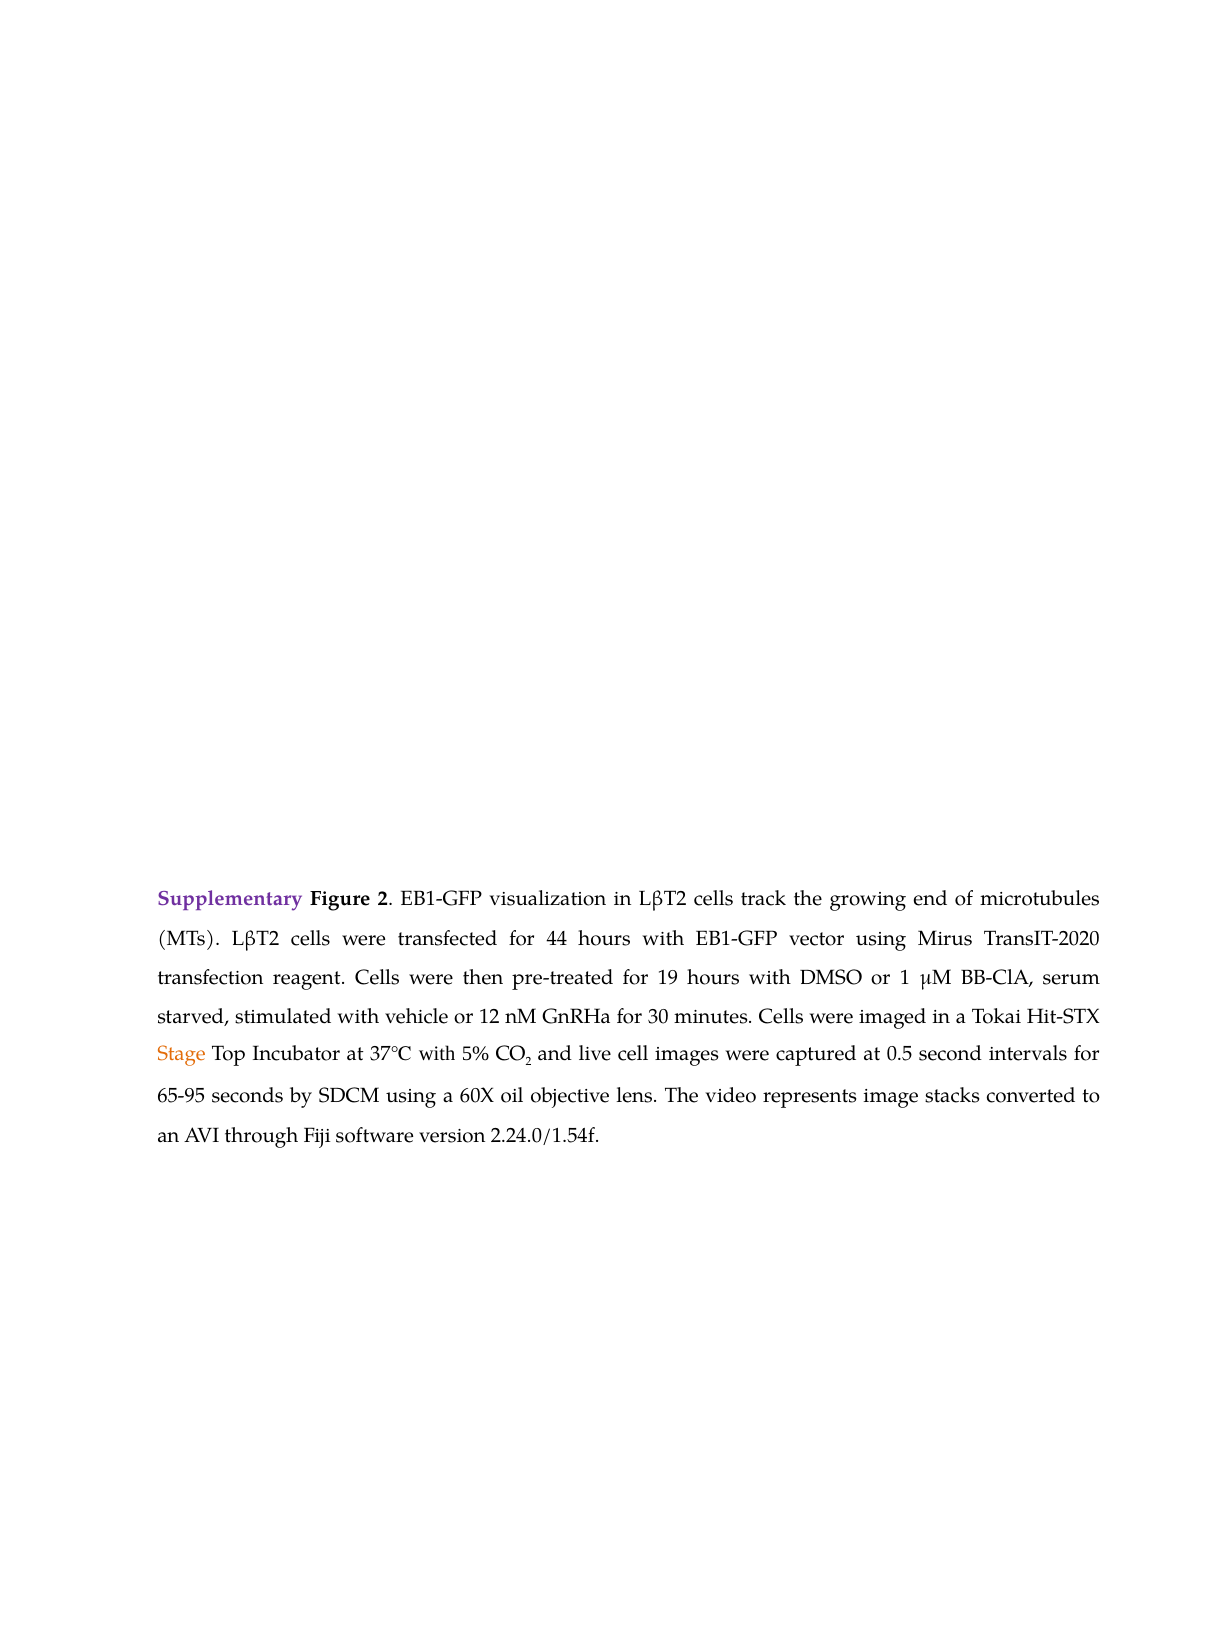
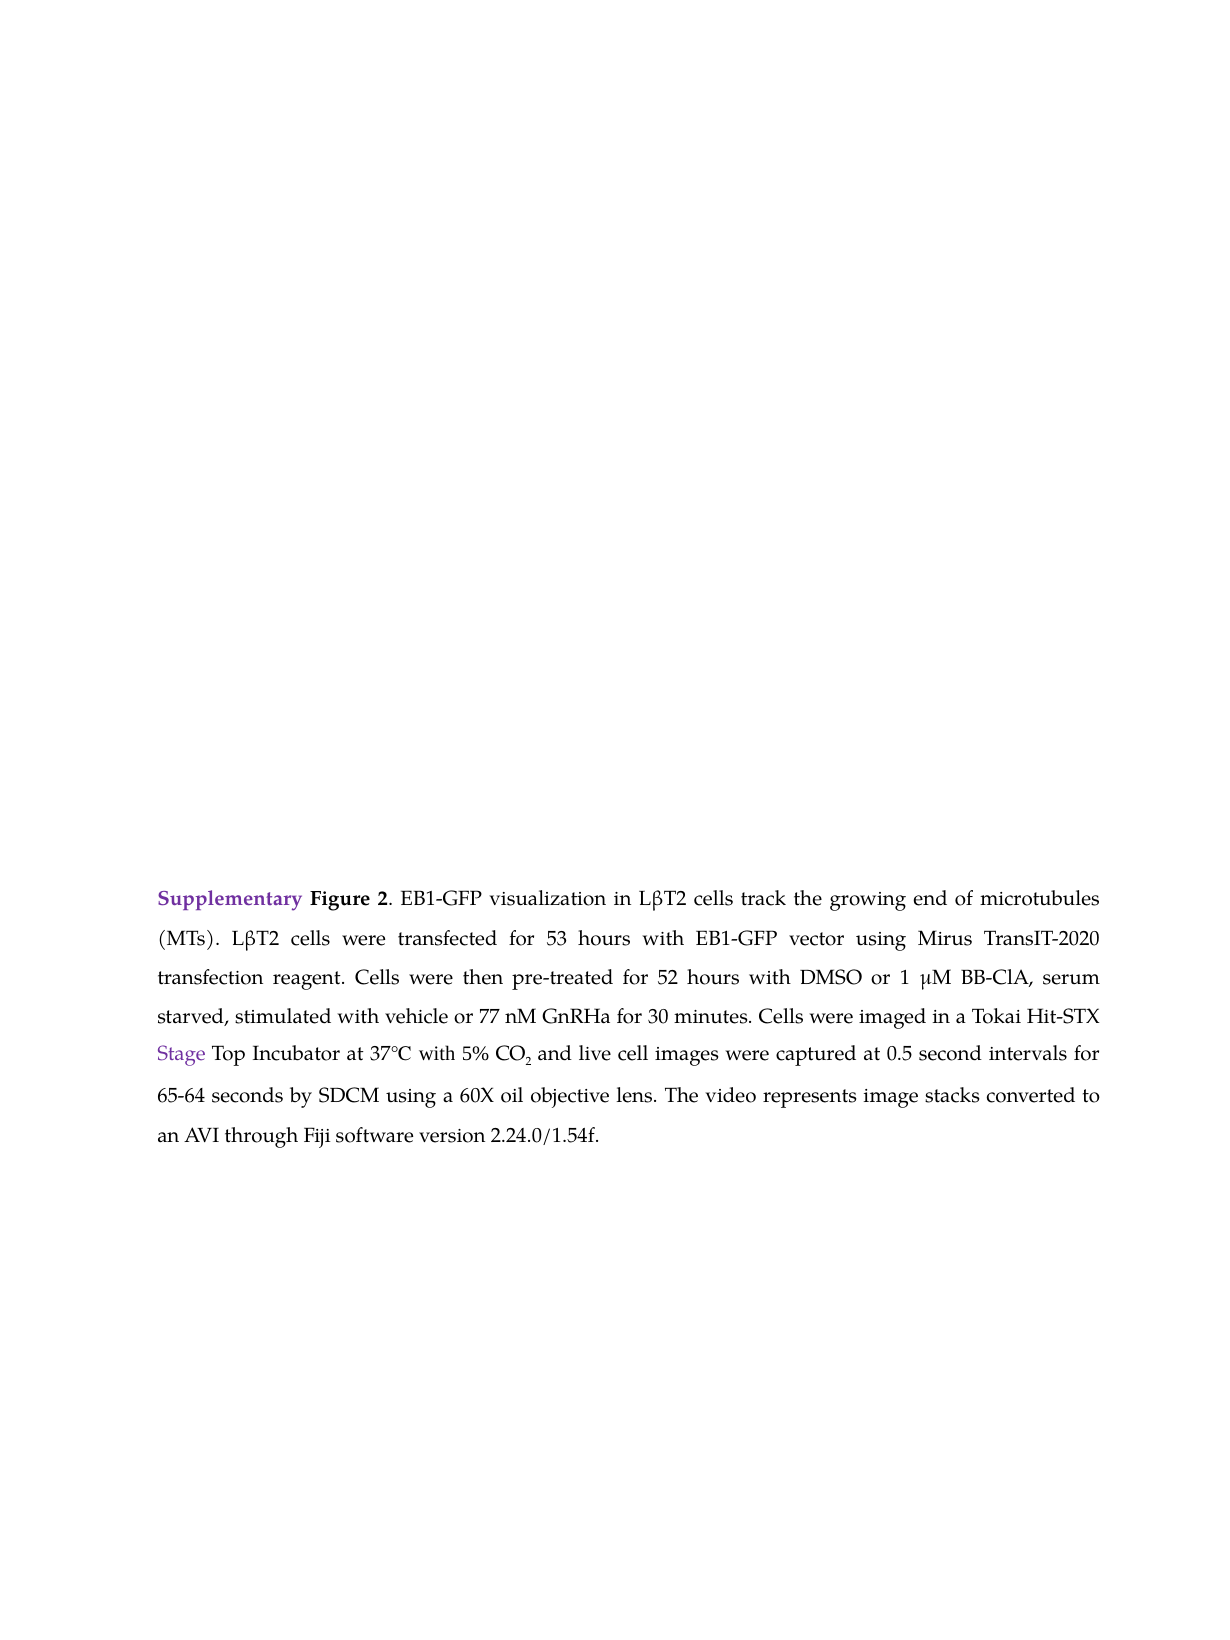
44: 44 -> 53
19: 19 -> 52
12: 12 -> 77
Stage colour: orange -> purple
65-95: 65-95 -> 65-64
